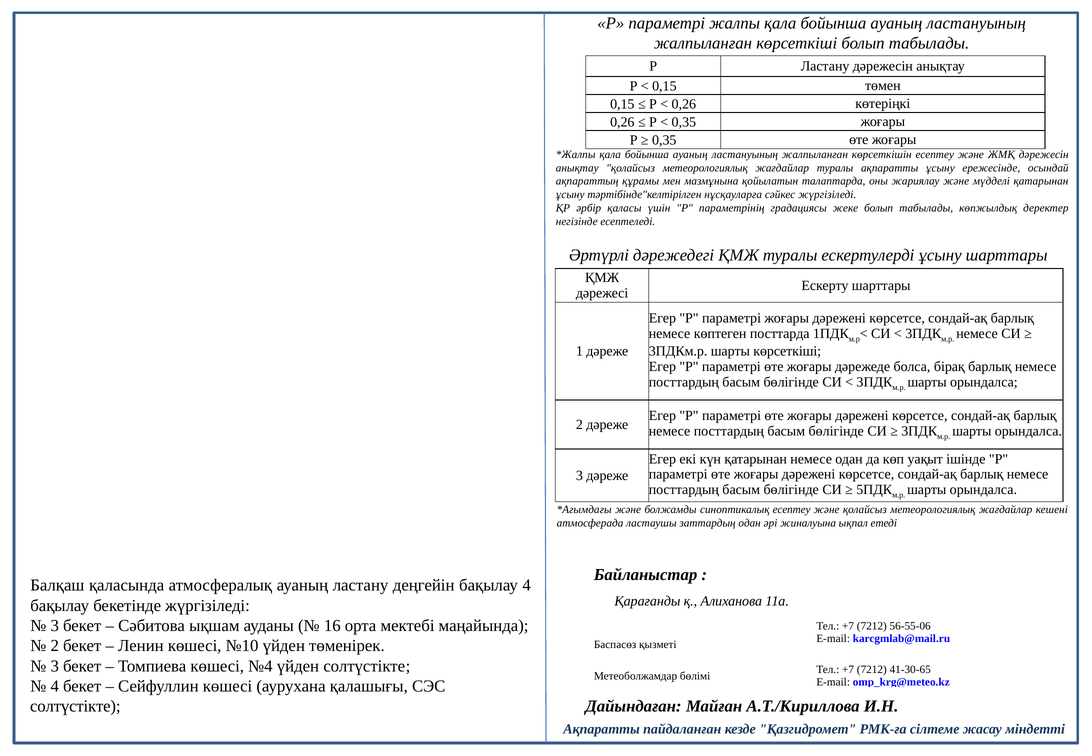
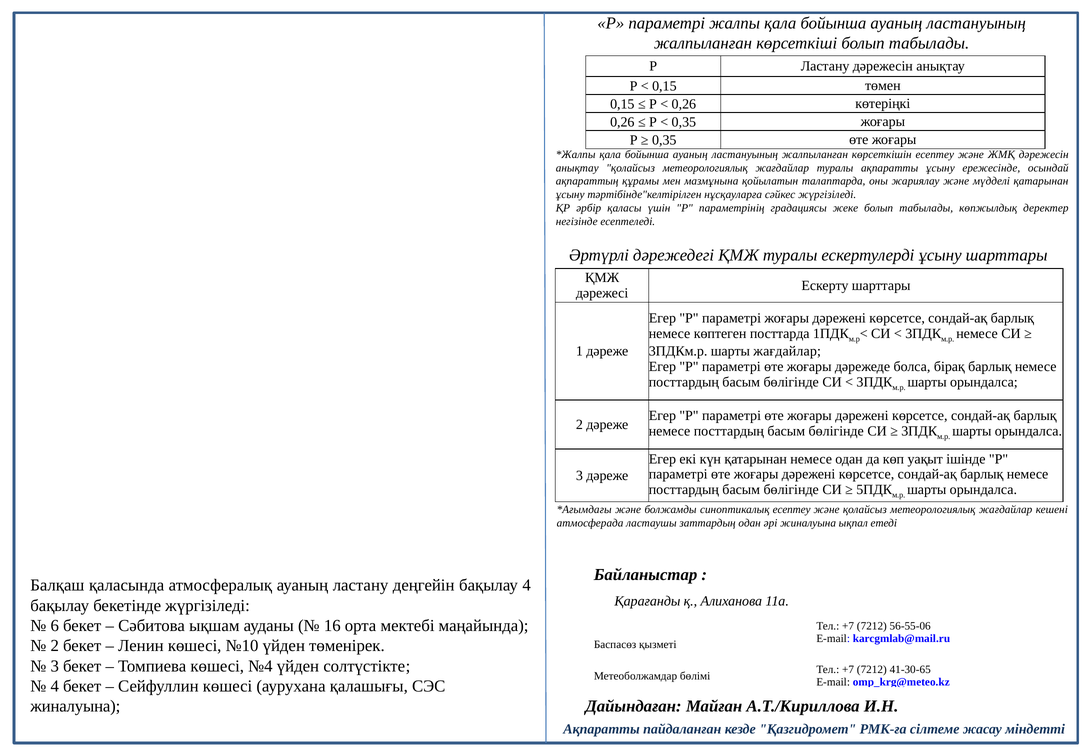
шарты көрсеткіші: көрсеткіші -> жағдайлар
3 at (55, 626): 3 -> 6
солтүстікте at (75, 706): солтүстікте -> жиналуына
